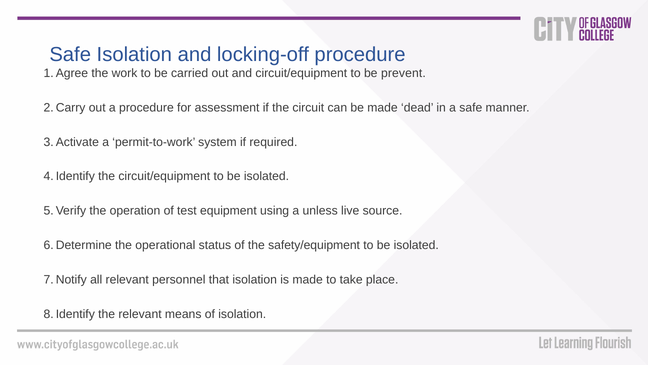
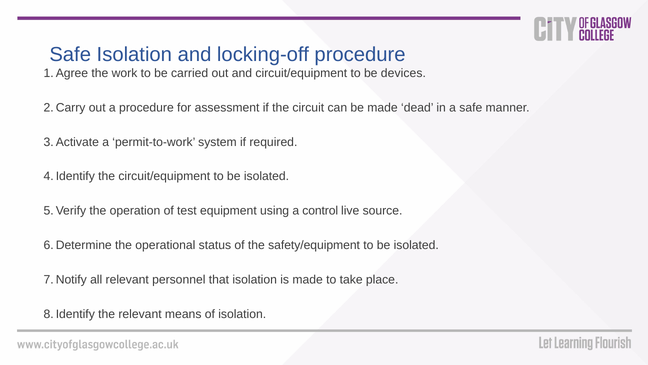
prevent: prevent -> devices
unless: unless -> control
